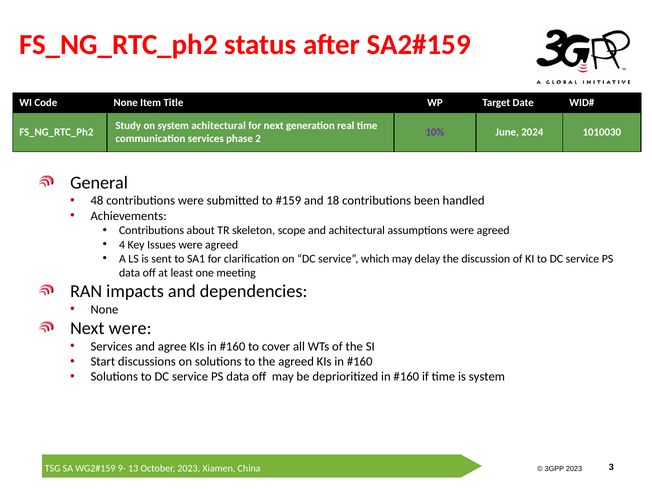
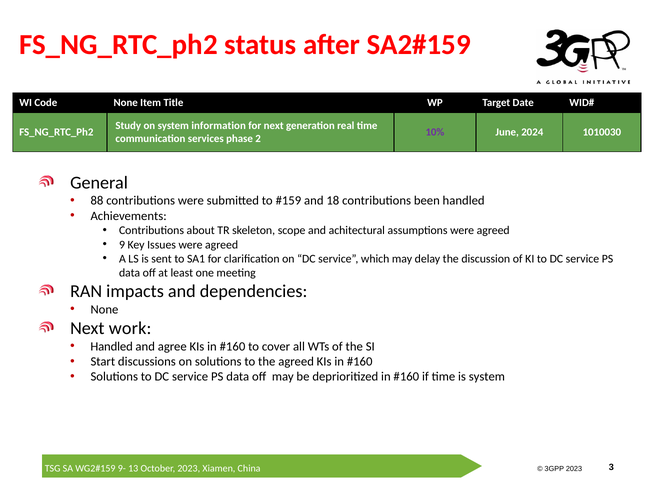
system achitectural: achitectural -> information
48: 48 -> 88
4: 4 -> 9
Next were: were -> work
Services at (112, 346): Services -> Handled
